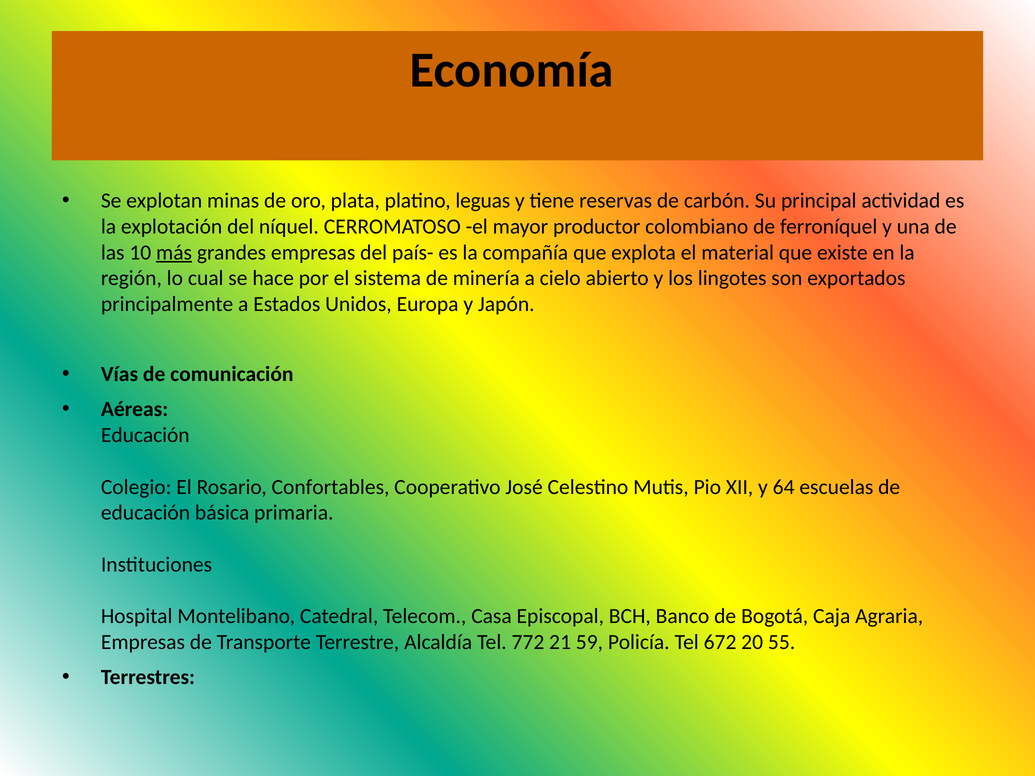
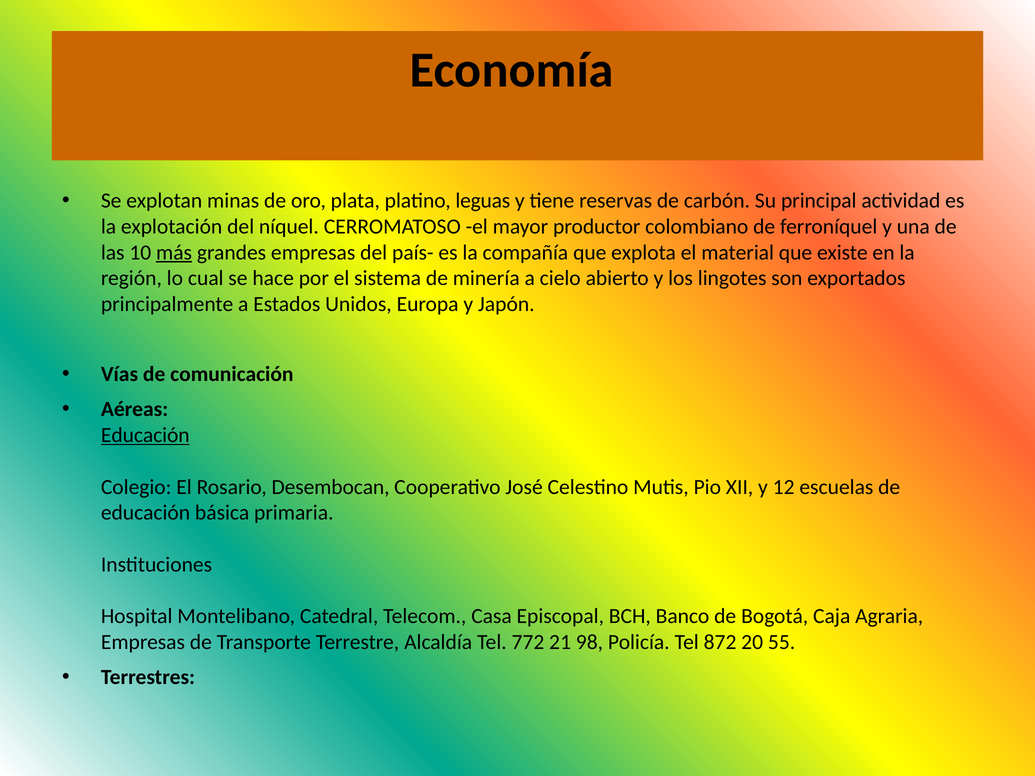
Educación at (145, 435) underline: none -> present
Confortables: Confortables -> Desembocan
64: 64 -> 12
59: 59 -> 98
672: 672 -> 872
